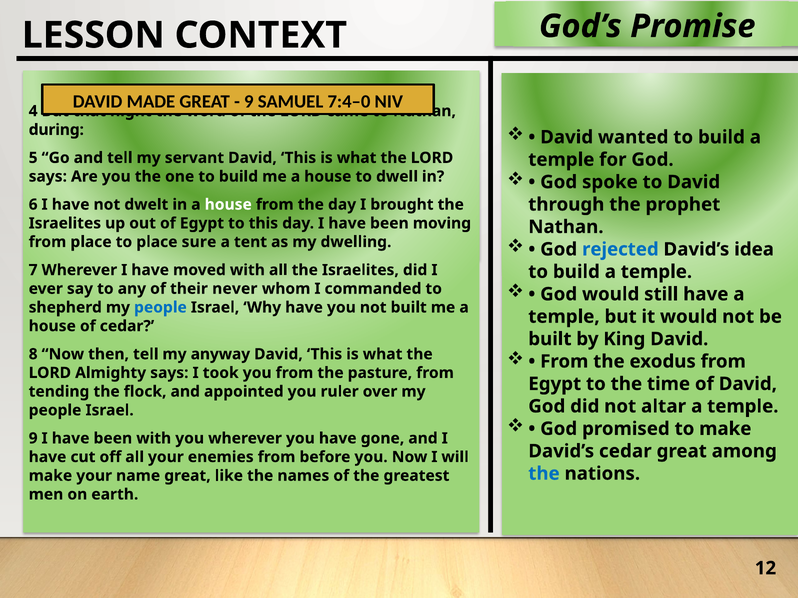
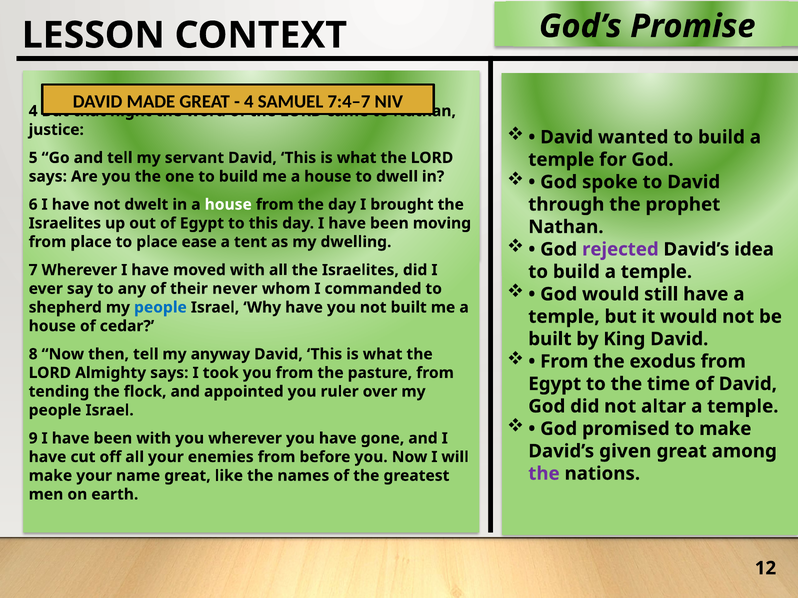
9 at (249, 101): 9 -> 4
7:4–0: 7:4–0 -> 7:4–7
during: during -> justice
sure: sure -> ease
rejected colour: blue -> purple
David’s cedar: cedar -> given
the at (544, 474) colour: blue -> purple
